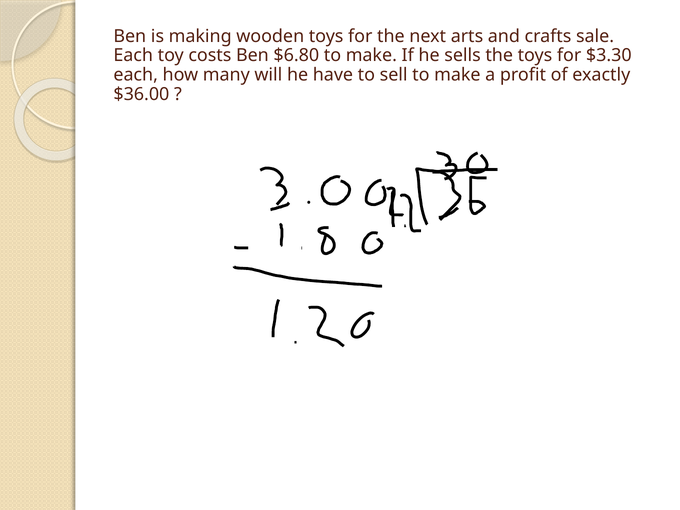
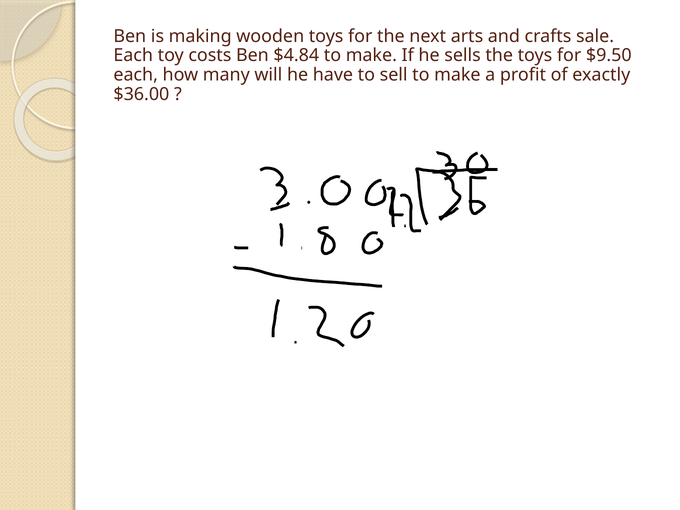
$6.80: $6.80 -> $4.84
$3.30: $3.30 -> $9.50
